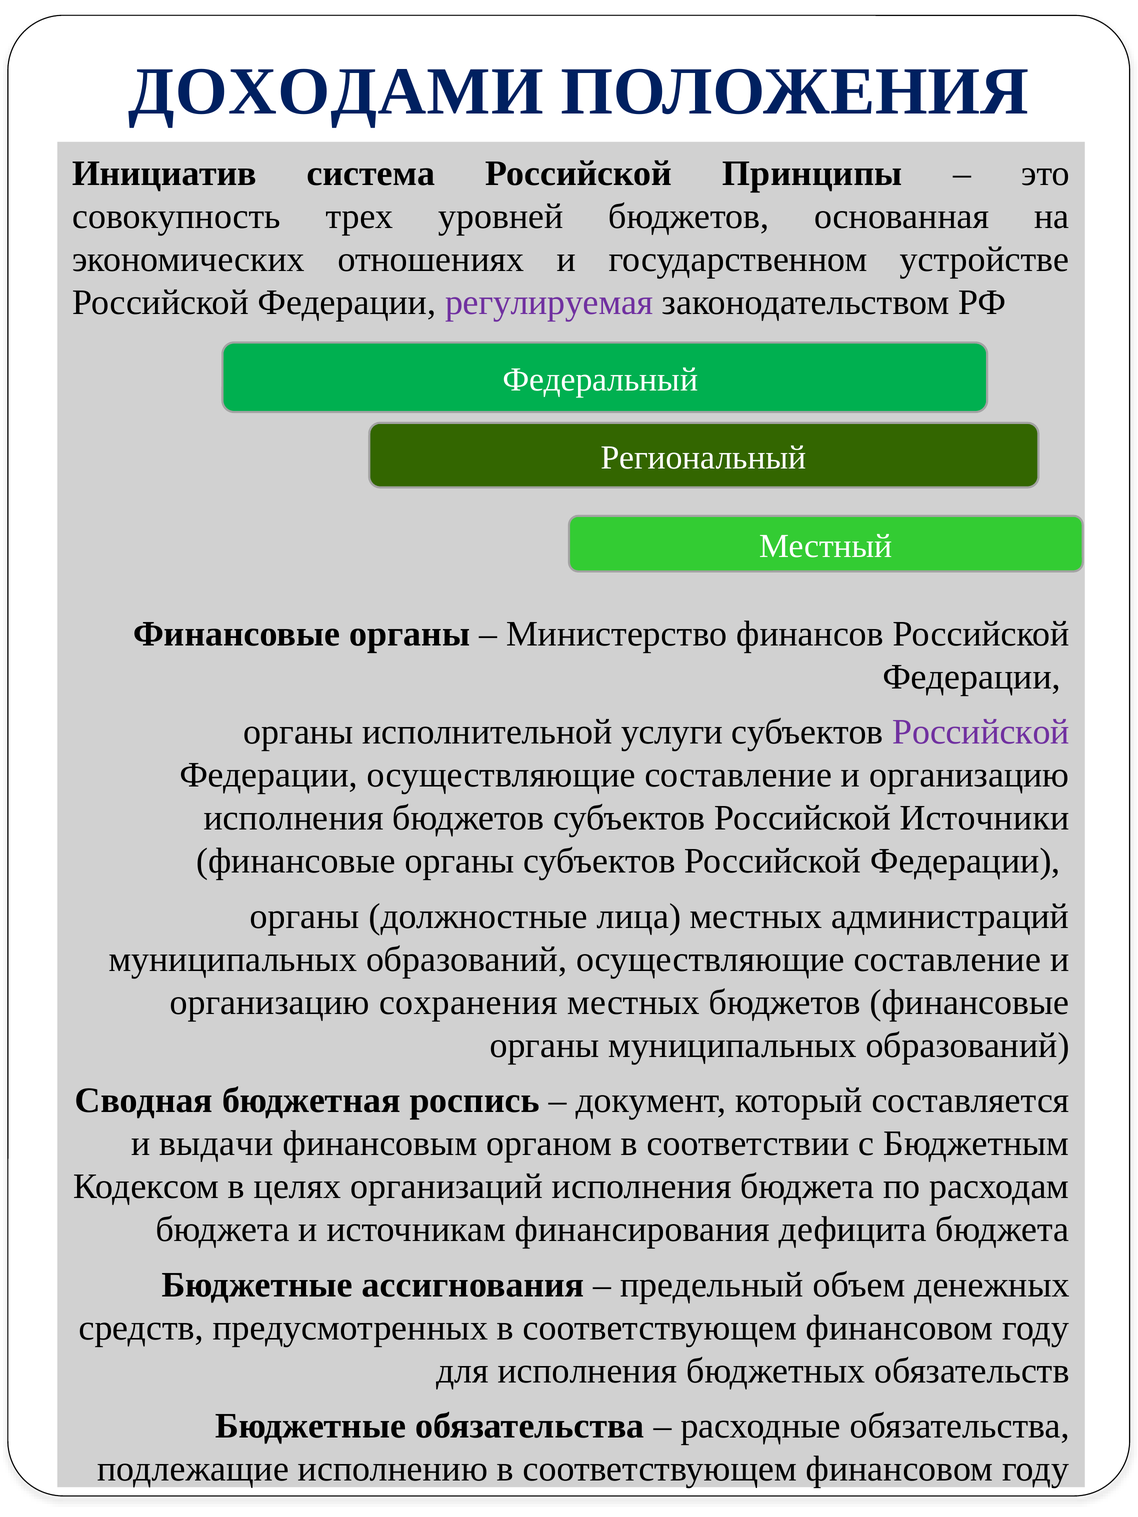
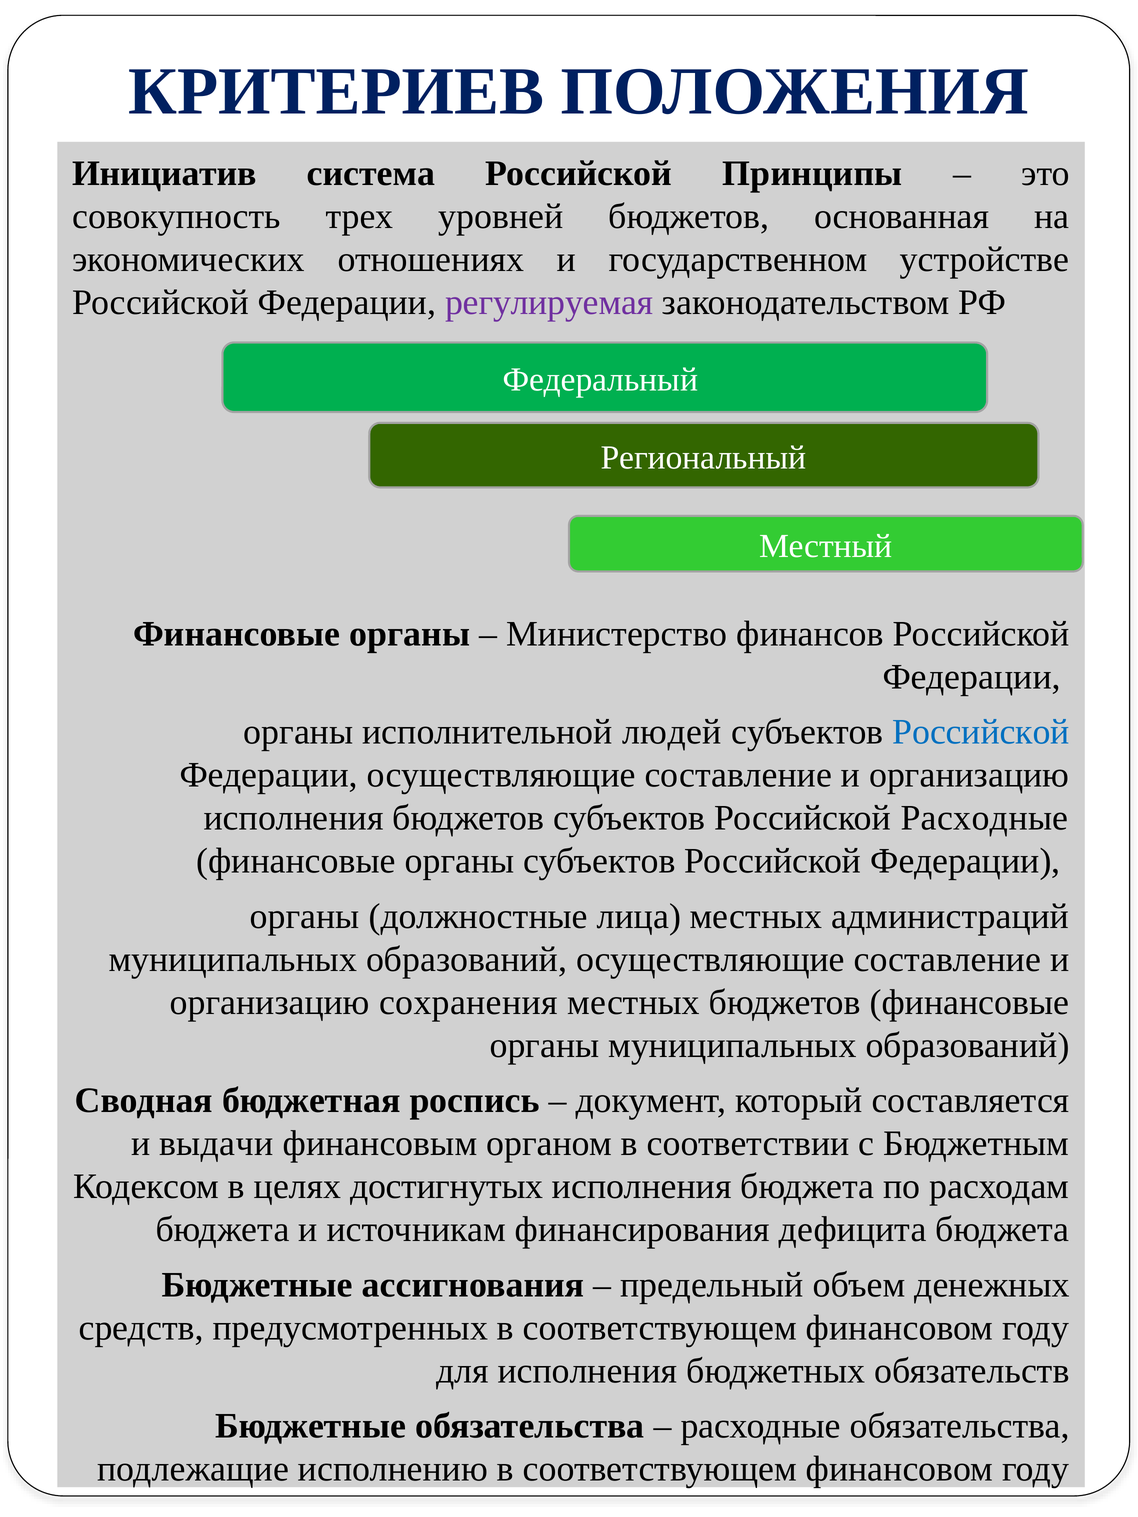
ДОХОДАМИ: ДОХОДАМИ -> КРИТЕРИЕВ
услуги: услуги -> людей
Российской at (981, 732) colour: purple -> blue
Российской Источники: Источники -> Расходные
организаций: организаций -> достигнутых
